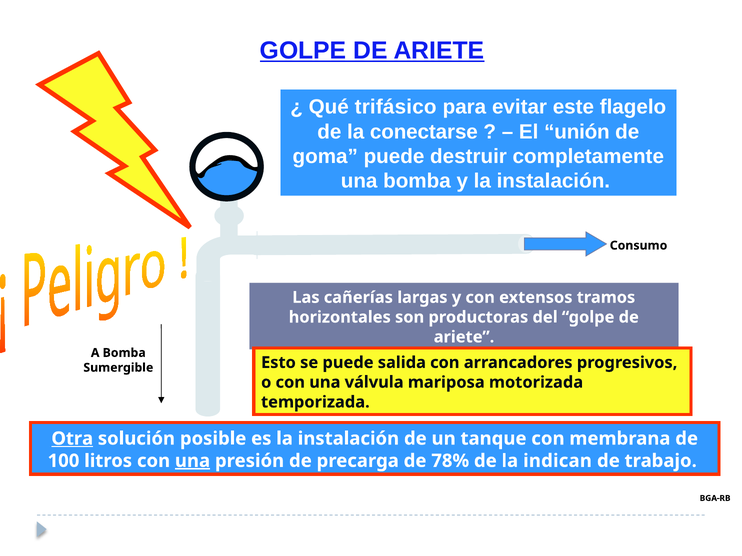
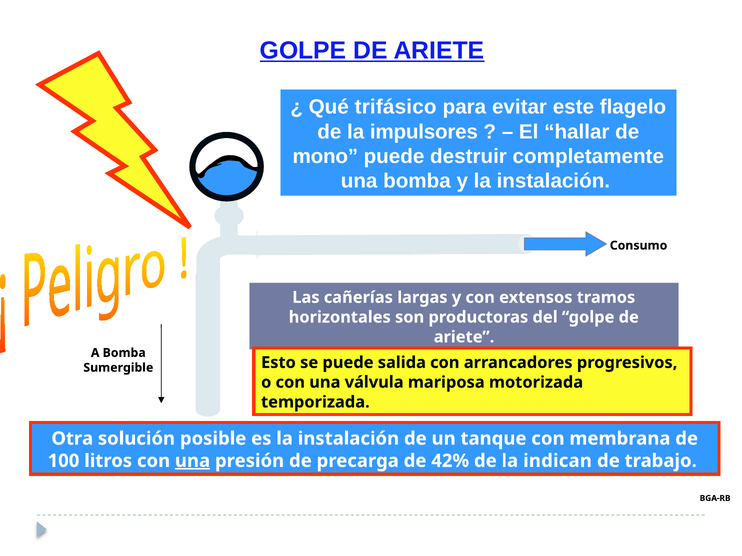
conectarse: conectarse -> impulsores
unión: unión -> hallar
goma: goma -> mono
Otra underline: present -> none
78%: 78% -> 42%
